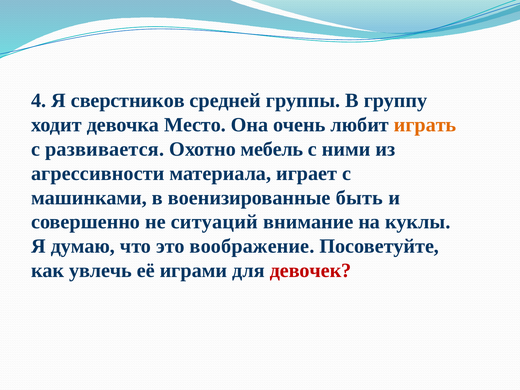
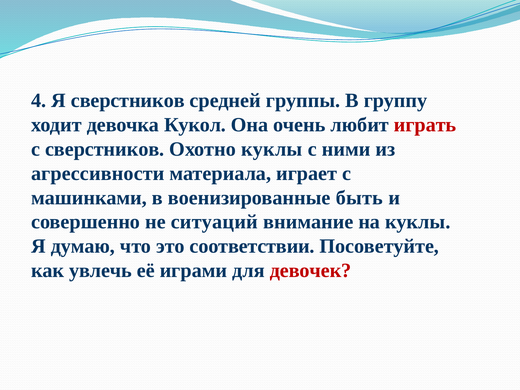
Место: Место -> Кукол
играть colour: orange -> red
с развивается: развивается -> сверстников
Охотно мебель: мебель -> куклы
воображение: воображение -> соответствии
